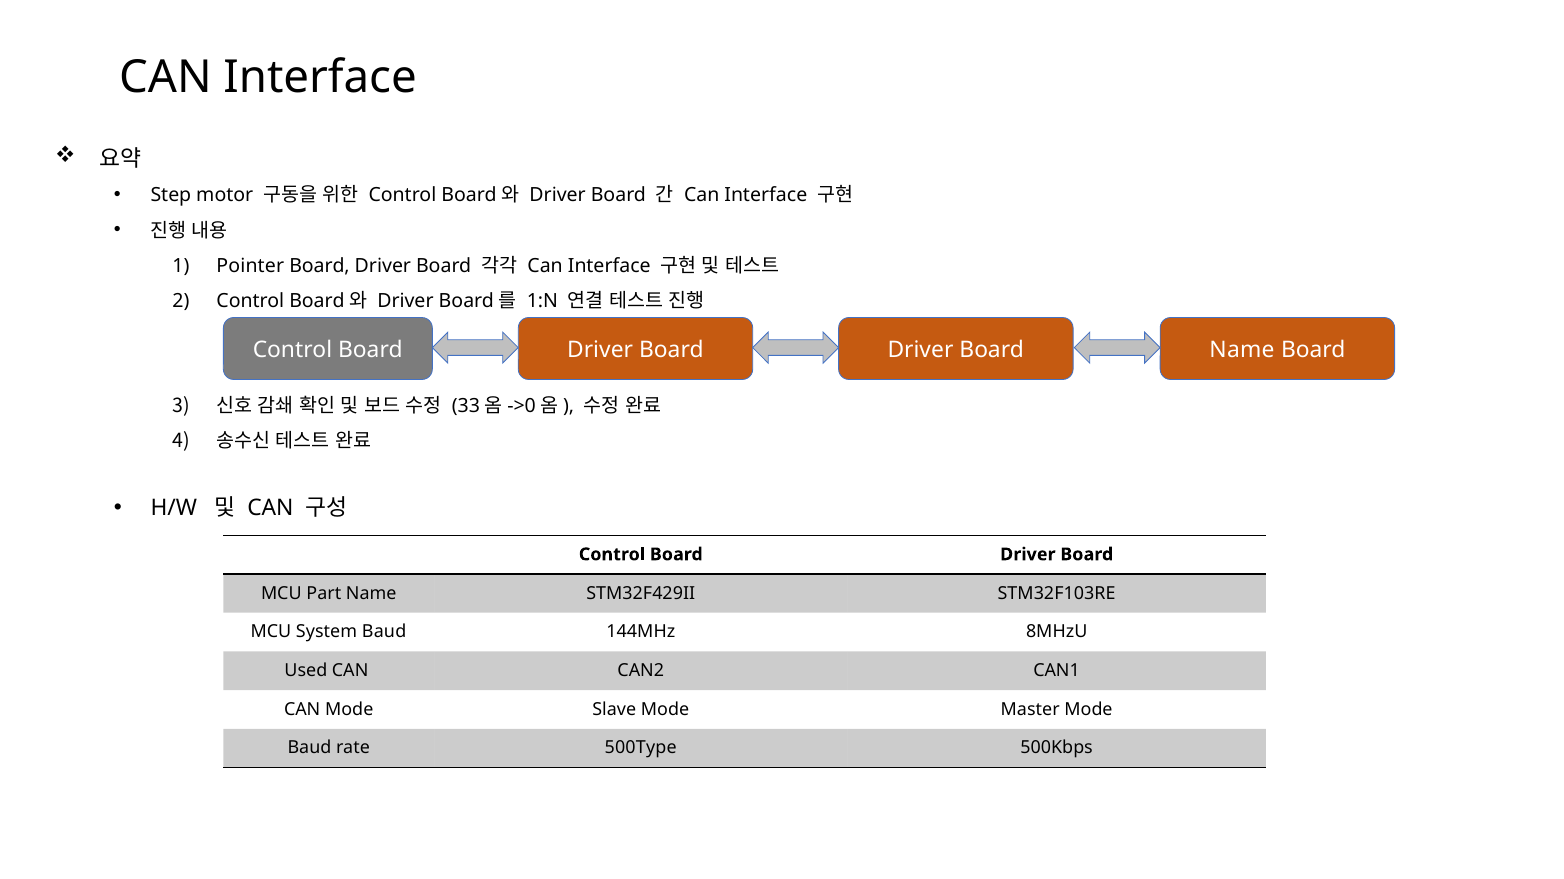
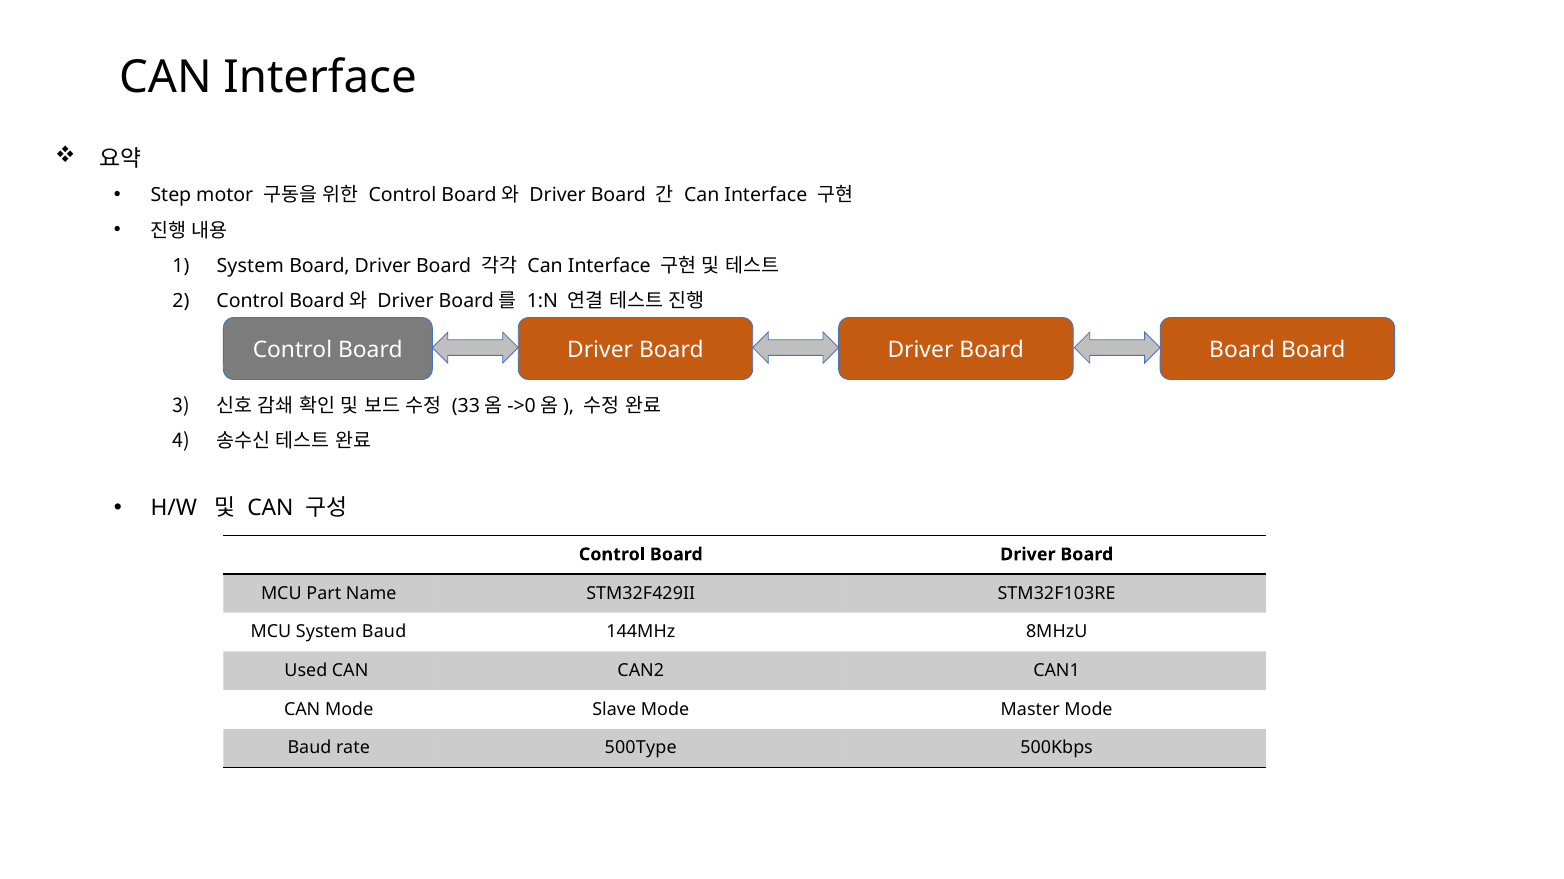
Pointer at (250, 266): Pointer -> System
Driver Board Name: Name -> Board
